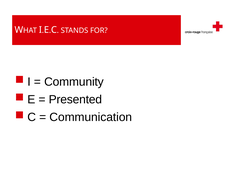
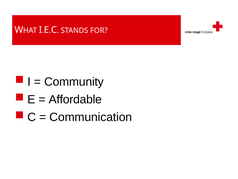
Presented: Presented -> Affordable
